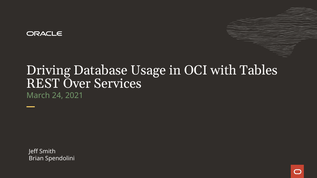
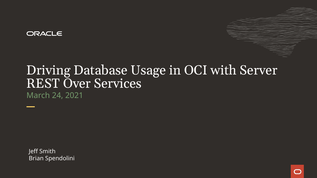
Tables: Tables -> Server
